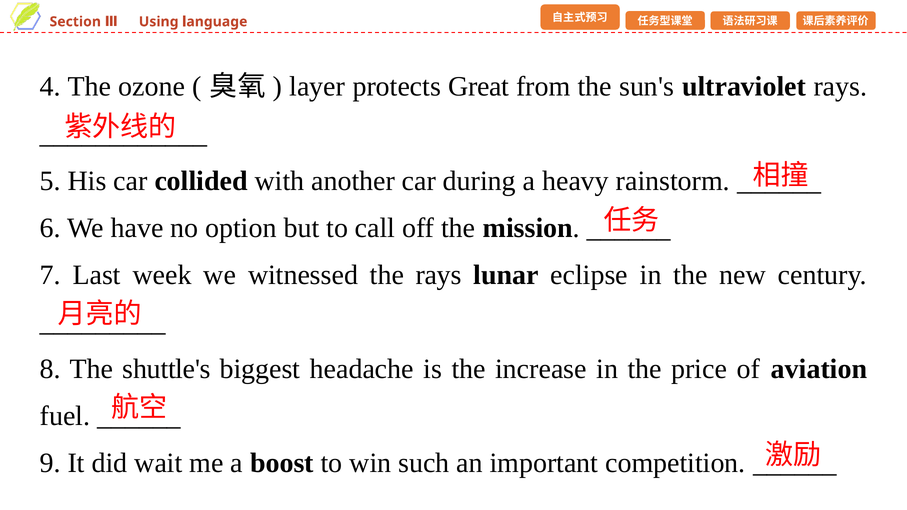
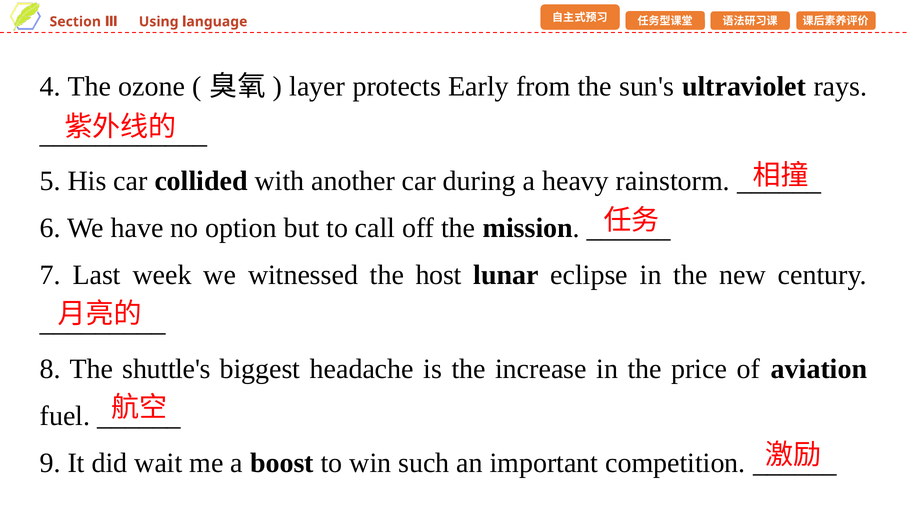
Great: Great -> Early
the rays: rays -> host
